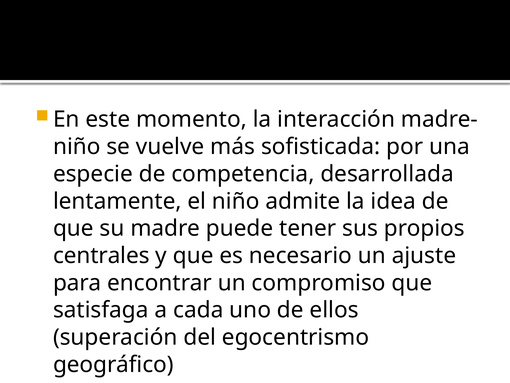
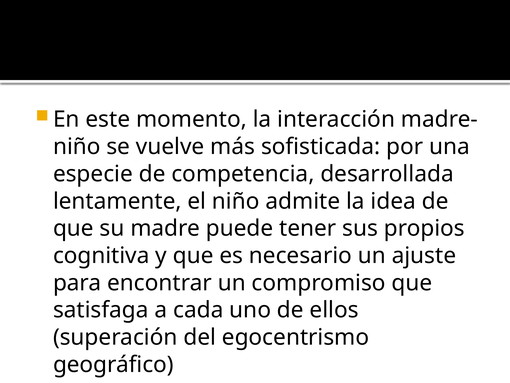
centrales: centrales -> cognitiva
